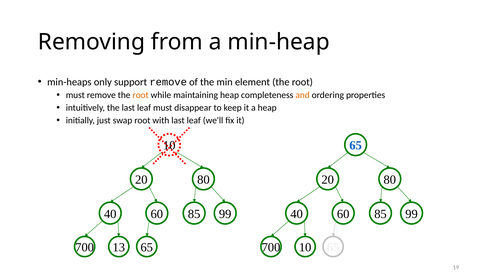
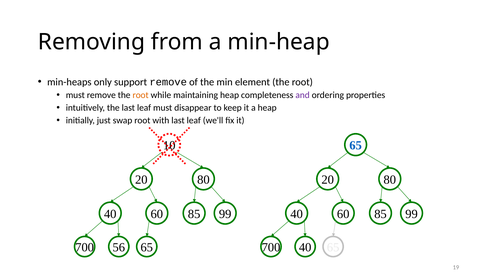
and colour: orange -> purple
13: 13 -> 56
700 10: 10 -> 40
